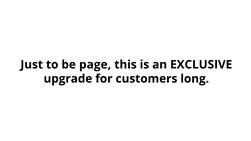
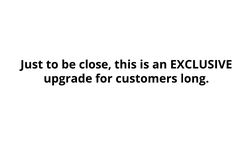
page: page -> close
